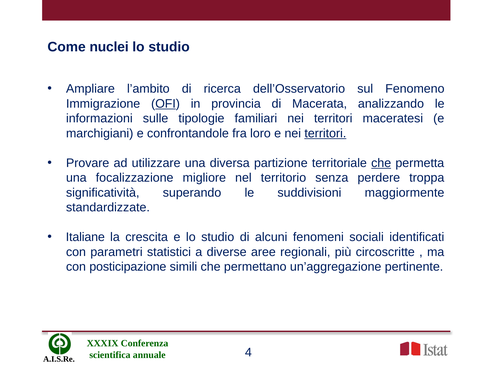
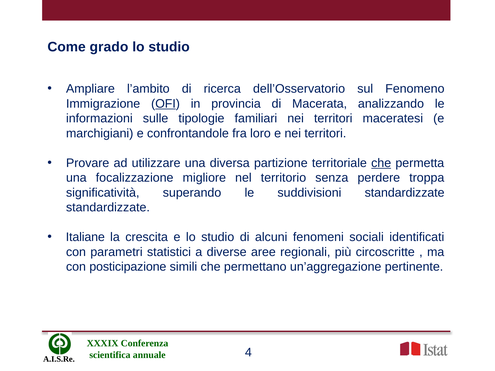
nuclei: nuclei -> grado
territori at (325, 133) underline: present -> none
suddivisioni maggiormente: maggiormente -> standardizzate
